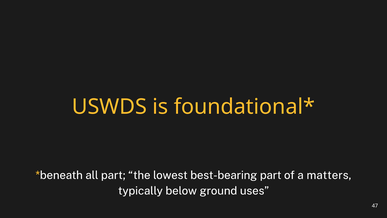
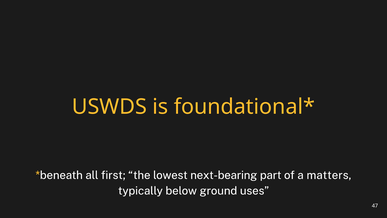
all part: part -> first
best-bearing: best-bearing -> next-bearing
